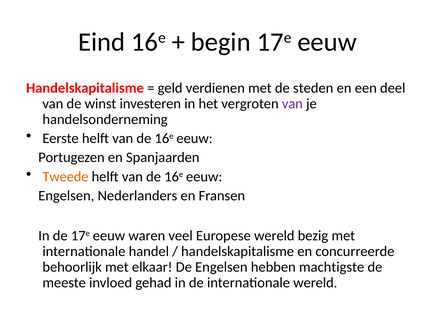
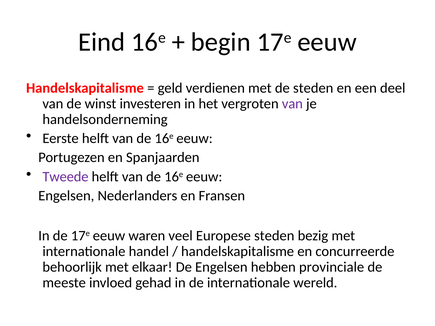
Tweede colour: orange -> purple
Europese wereld: wereld -> steden
machtigste: machtigste -> provinciale
